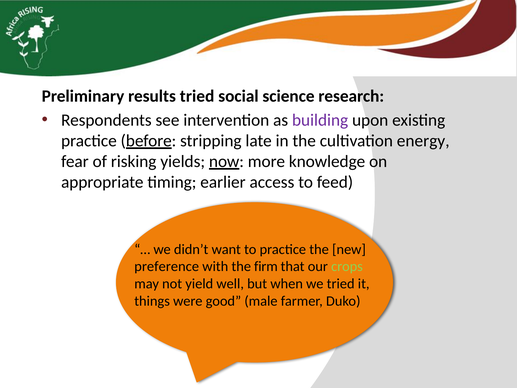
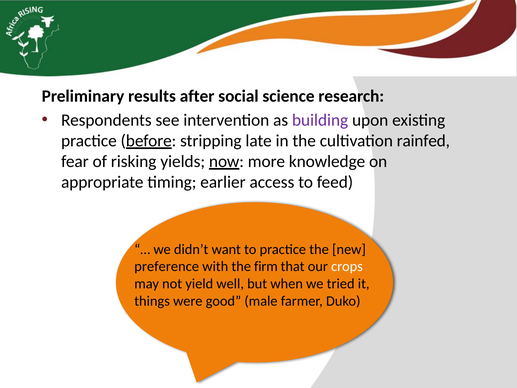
results tried: tried -> after
energy: energy -> rainfed
crops colour: light green -> white
